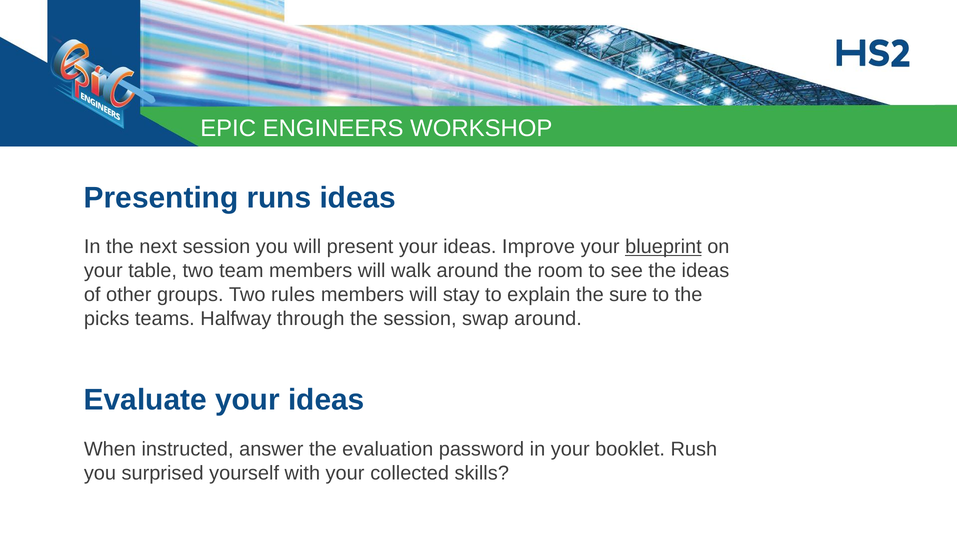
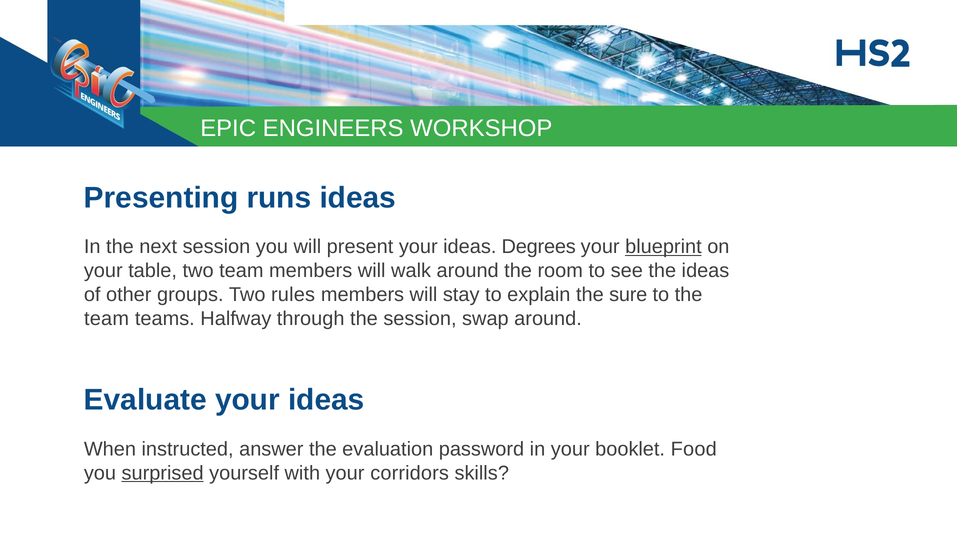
Improve: Improve -> Degrees
picks at (107, 319): picks -> team
Rush: Rush -> Food
surprised underline: none -> present
collected: collected -> corridors
